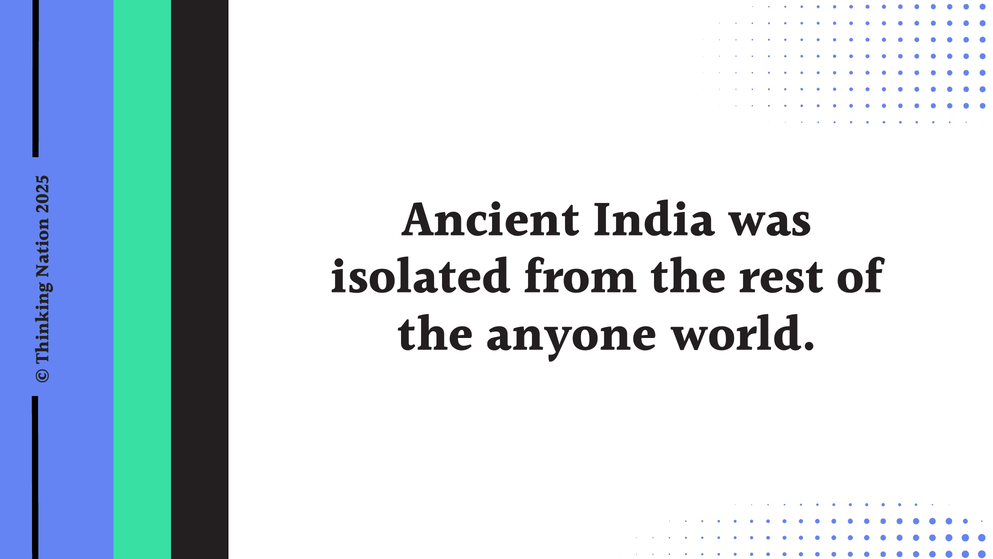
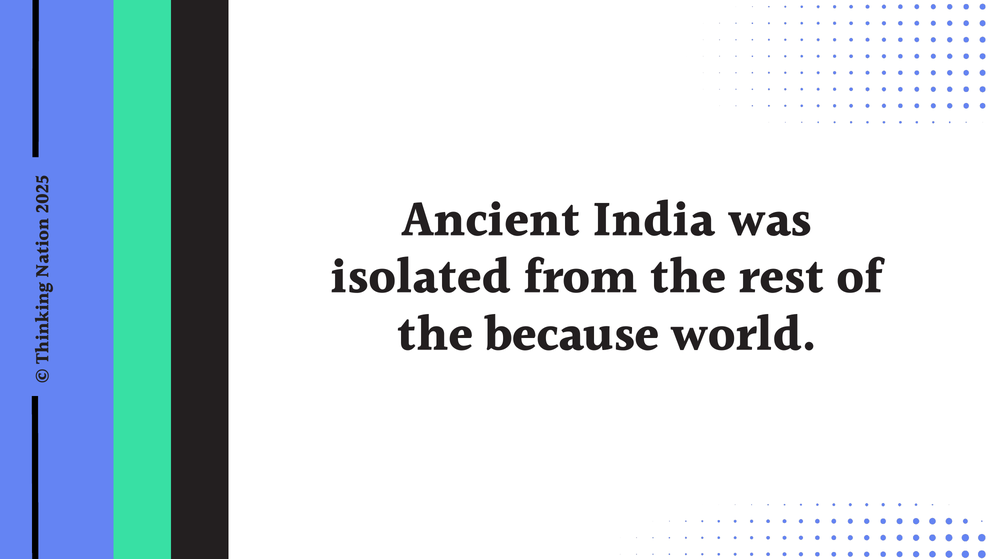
anyone: anyone -> because
